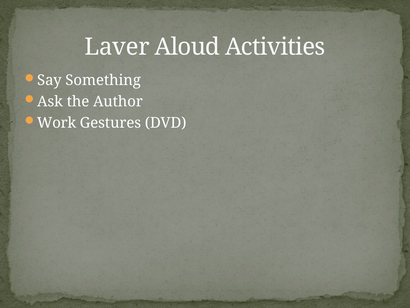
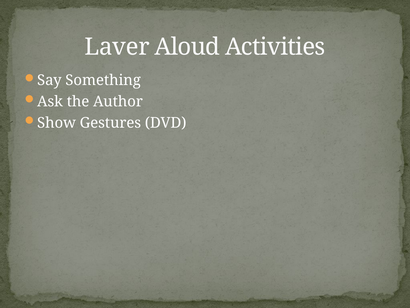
Work: Work -> Show
